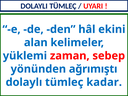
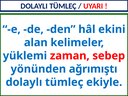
kadar: kadar -> ekiyle
